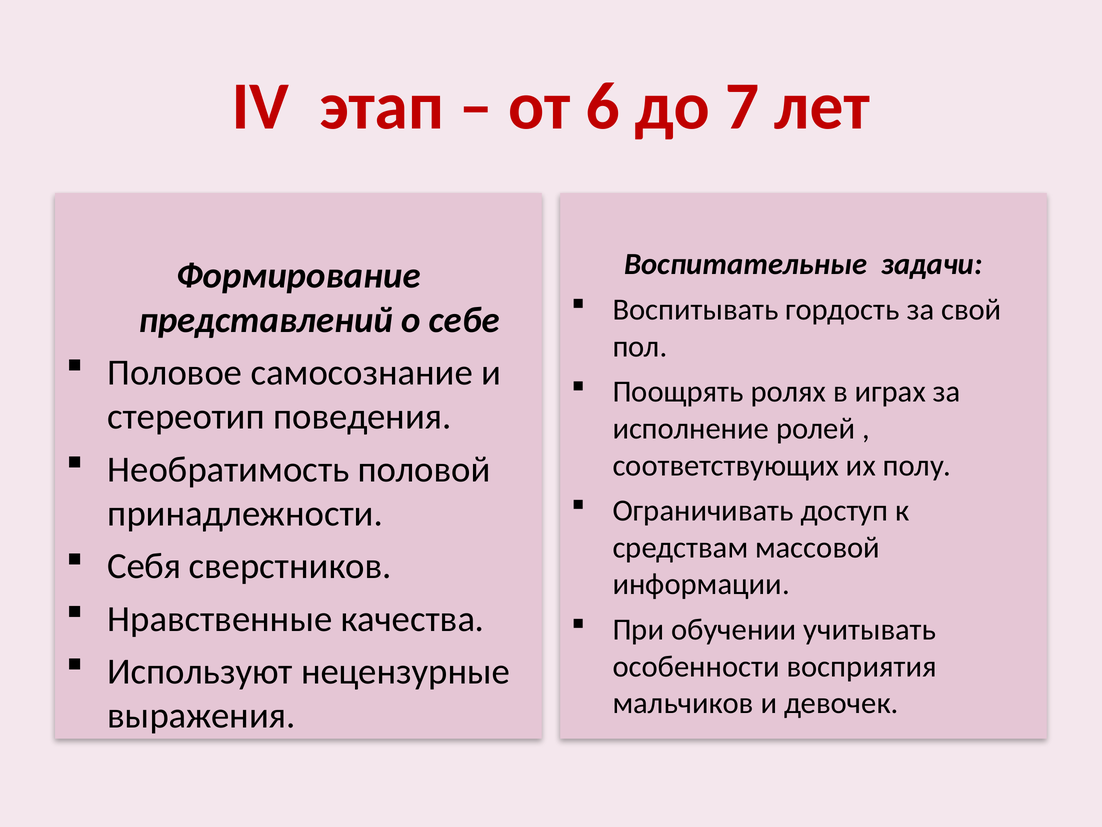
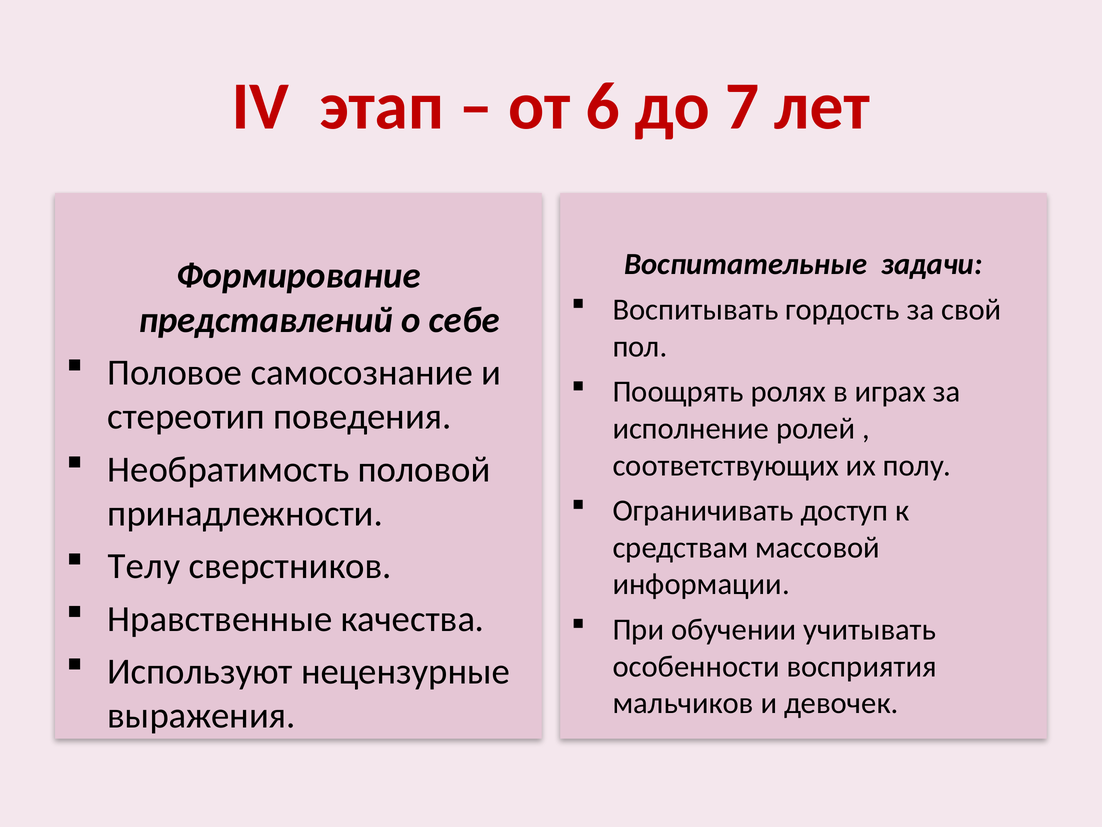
Себя: Себя -> Телу
